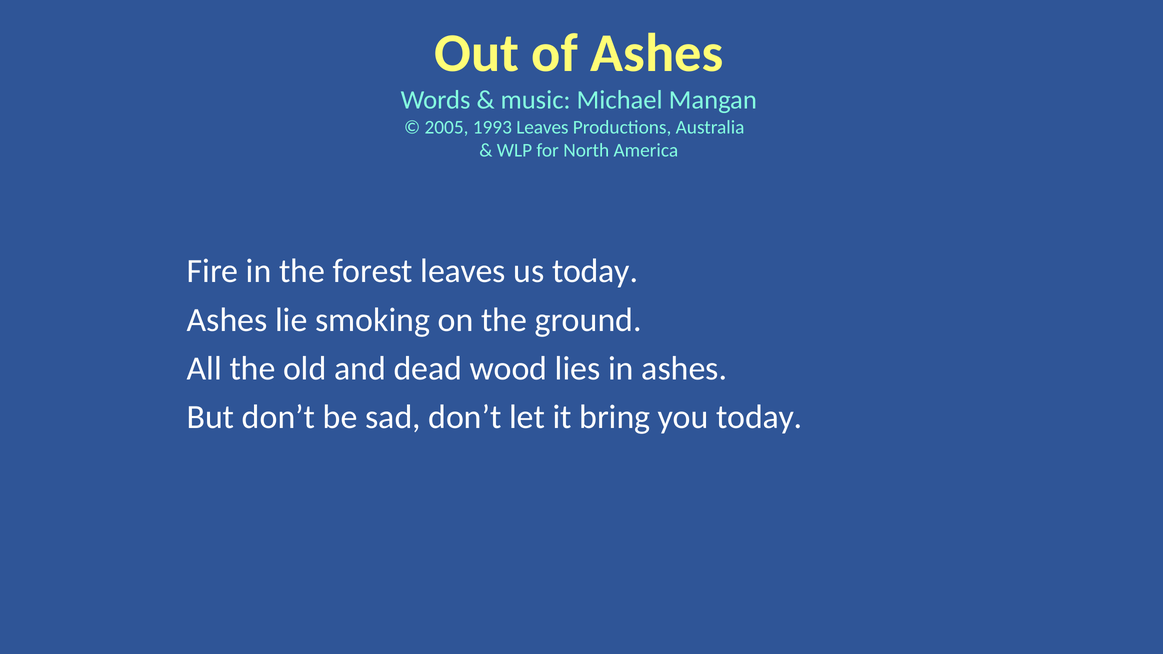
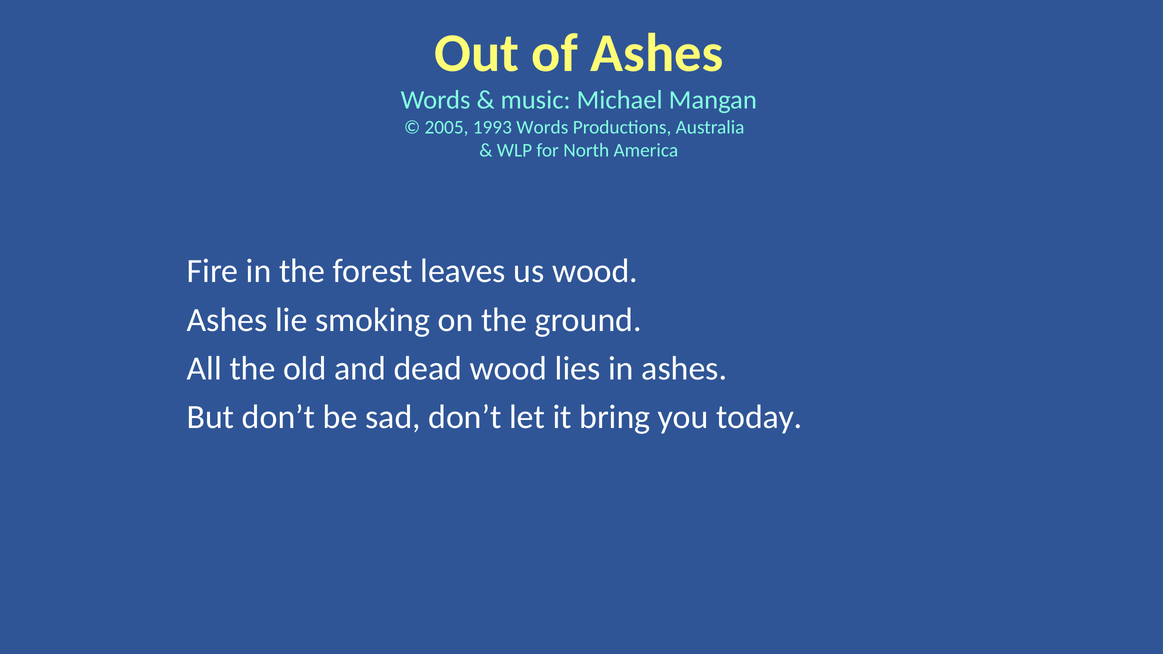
1993 Leaves: Leaves -> Words
us today: today -> wood
